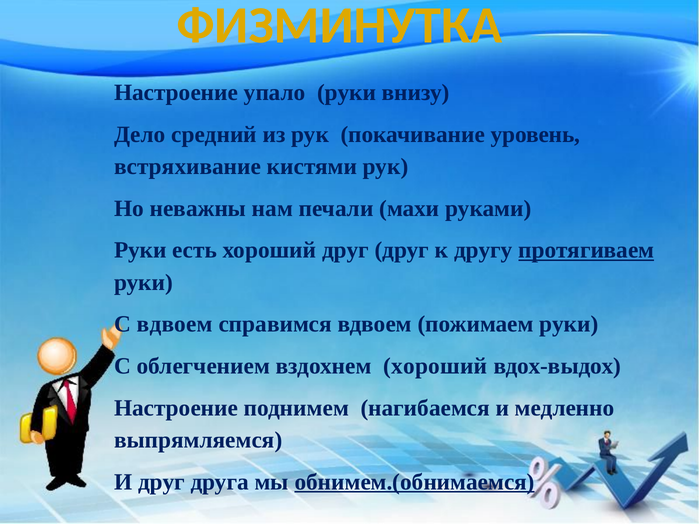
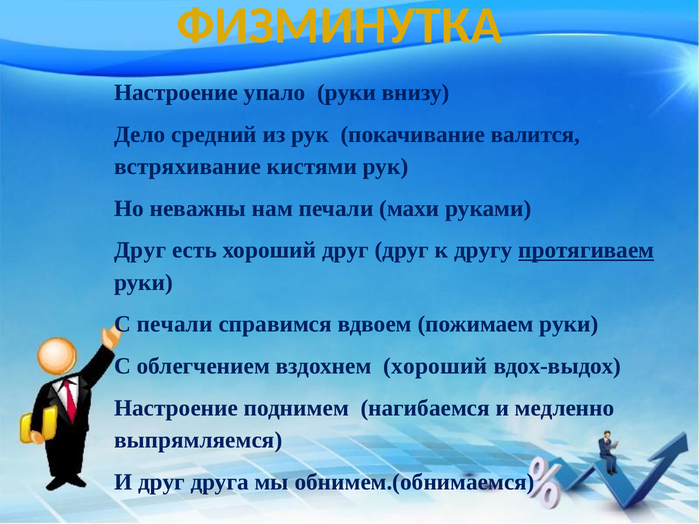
уровень: уровень -> валится
Руки at (140, 250): Руки -> Друг
С вдвоем: вдвоем -> печали
обнимем.(обнимаемся underline: present -> none
